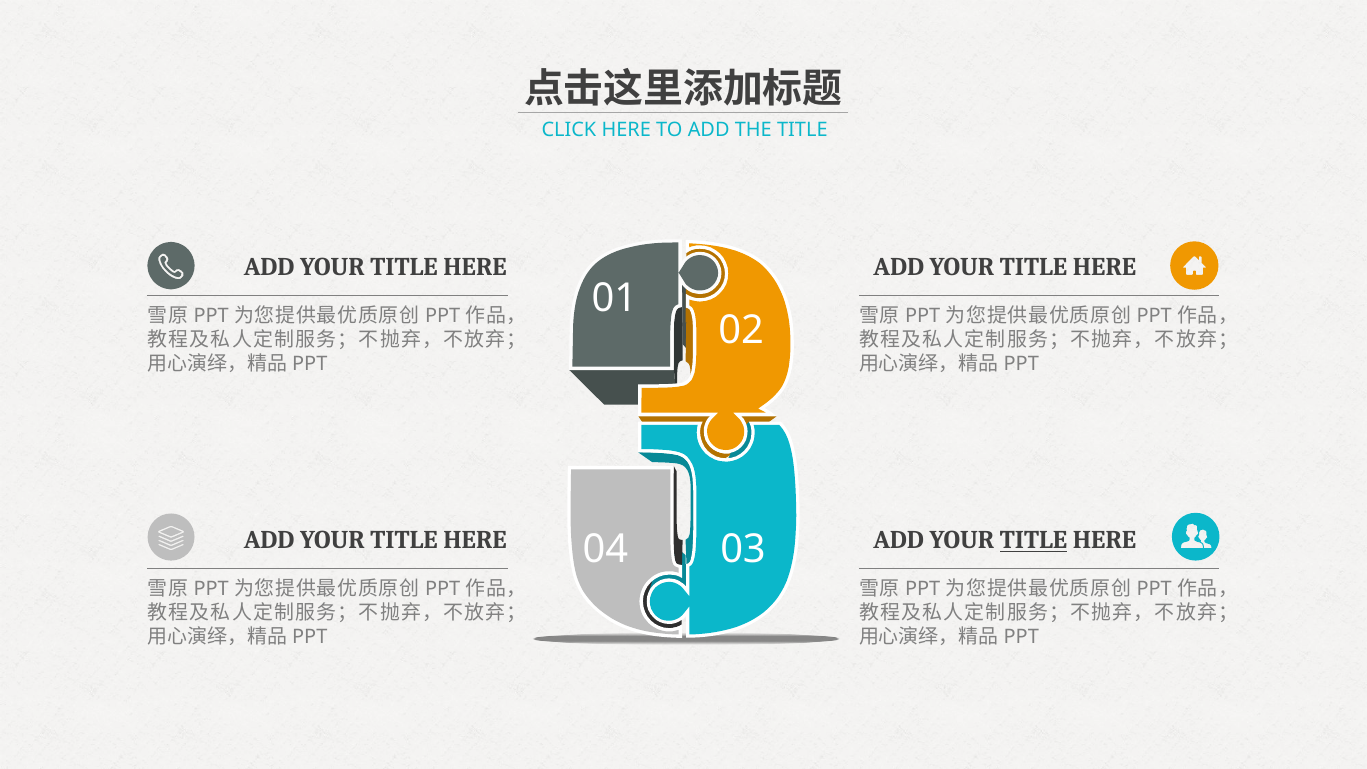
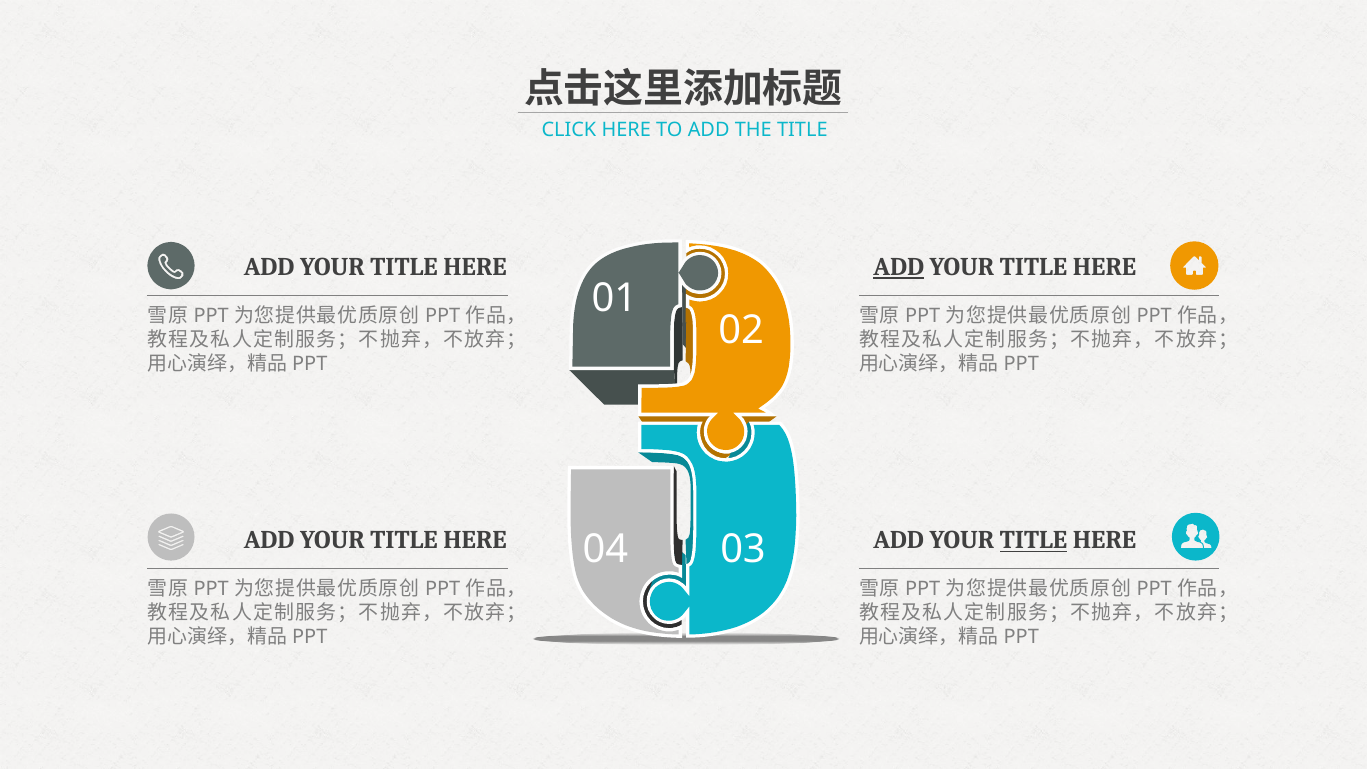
ADD at (899, 267) underline: none -> present
